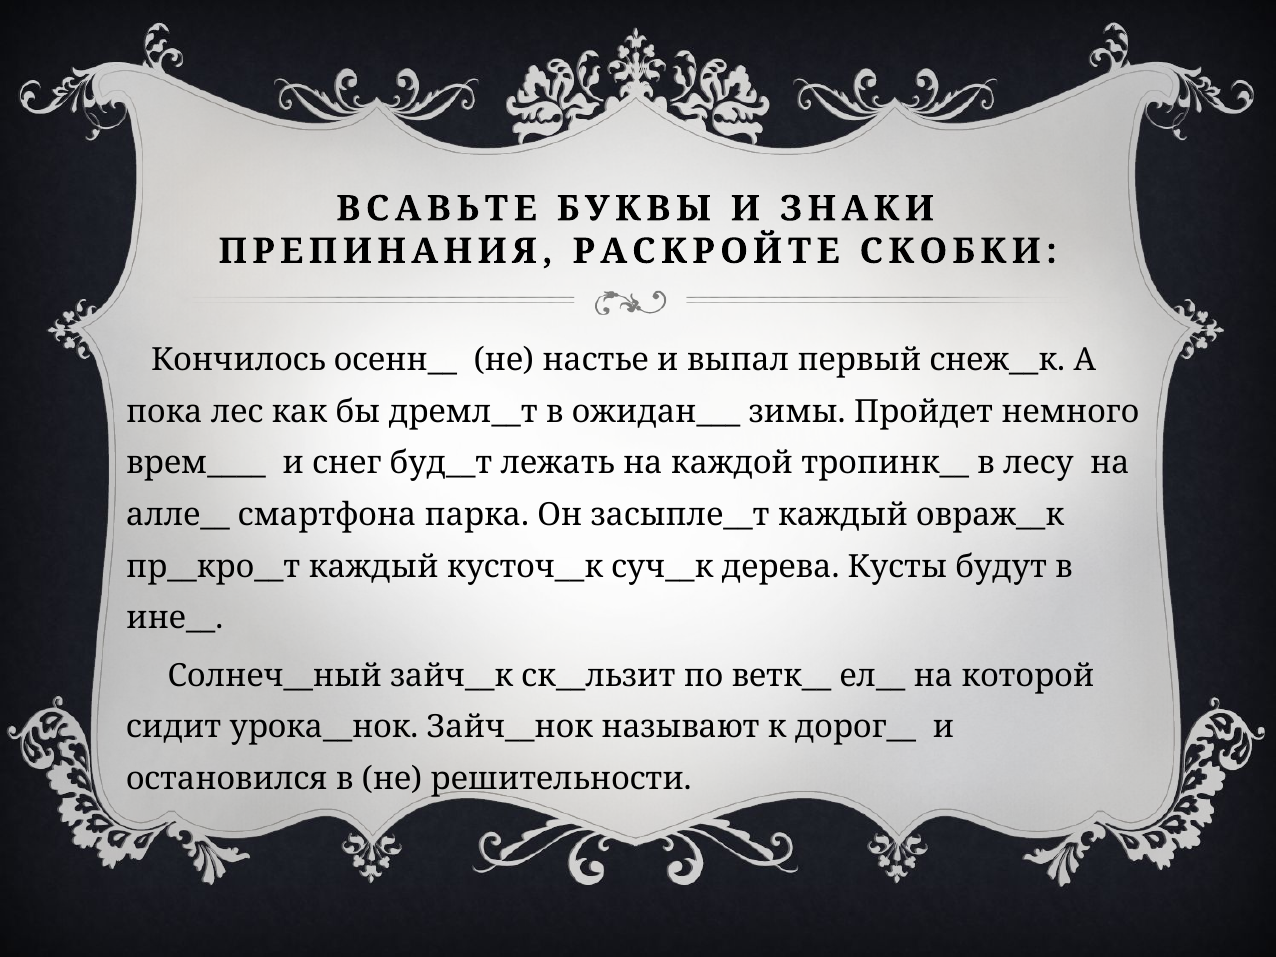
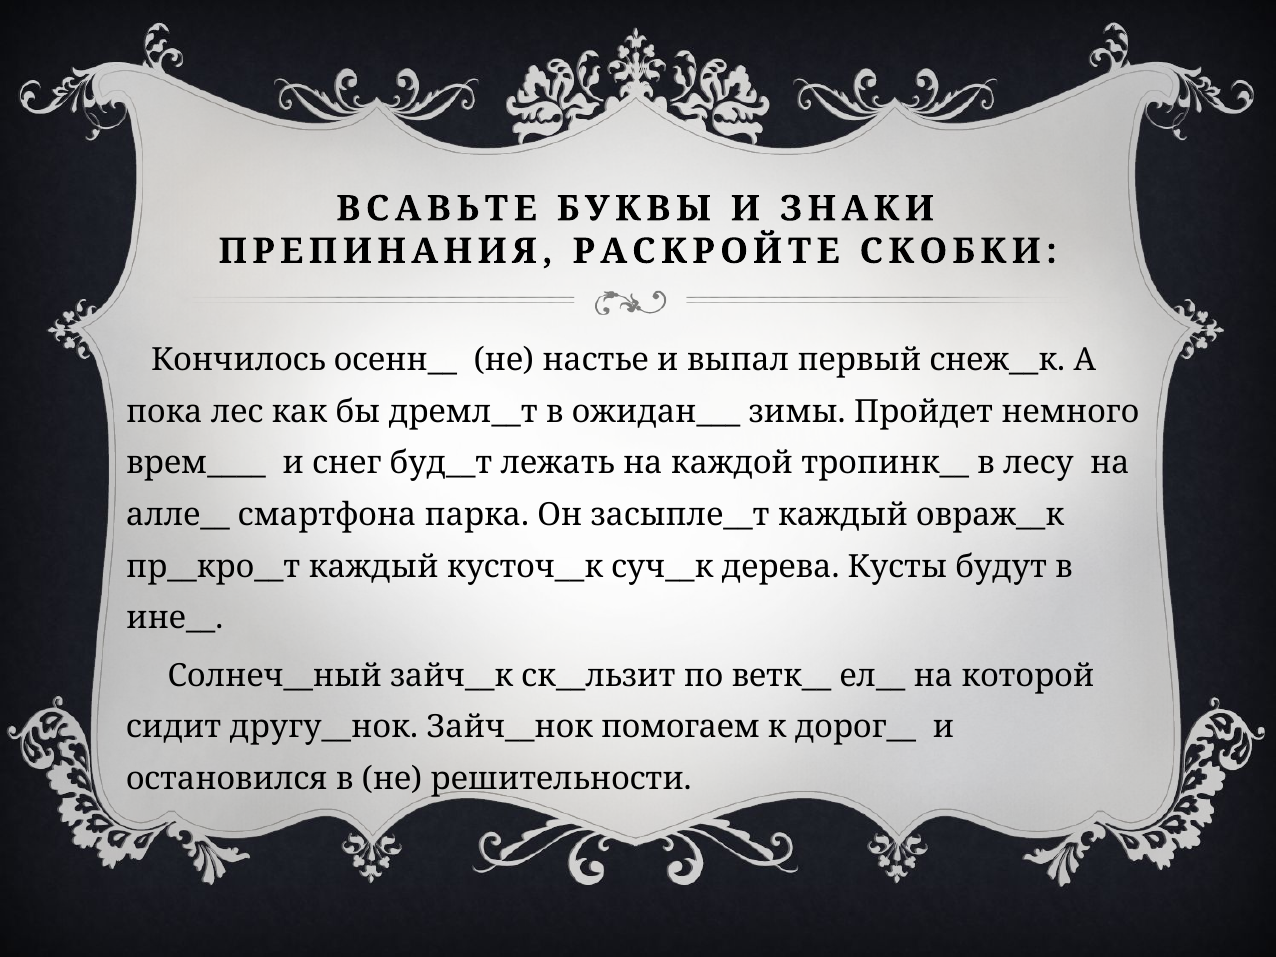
урока__нок: урока__нок -> другу__нок
называют: называют -> помогаем
